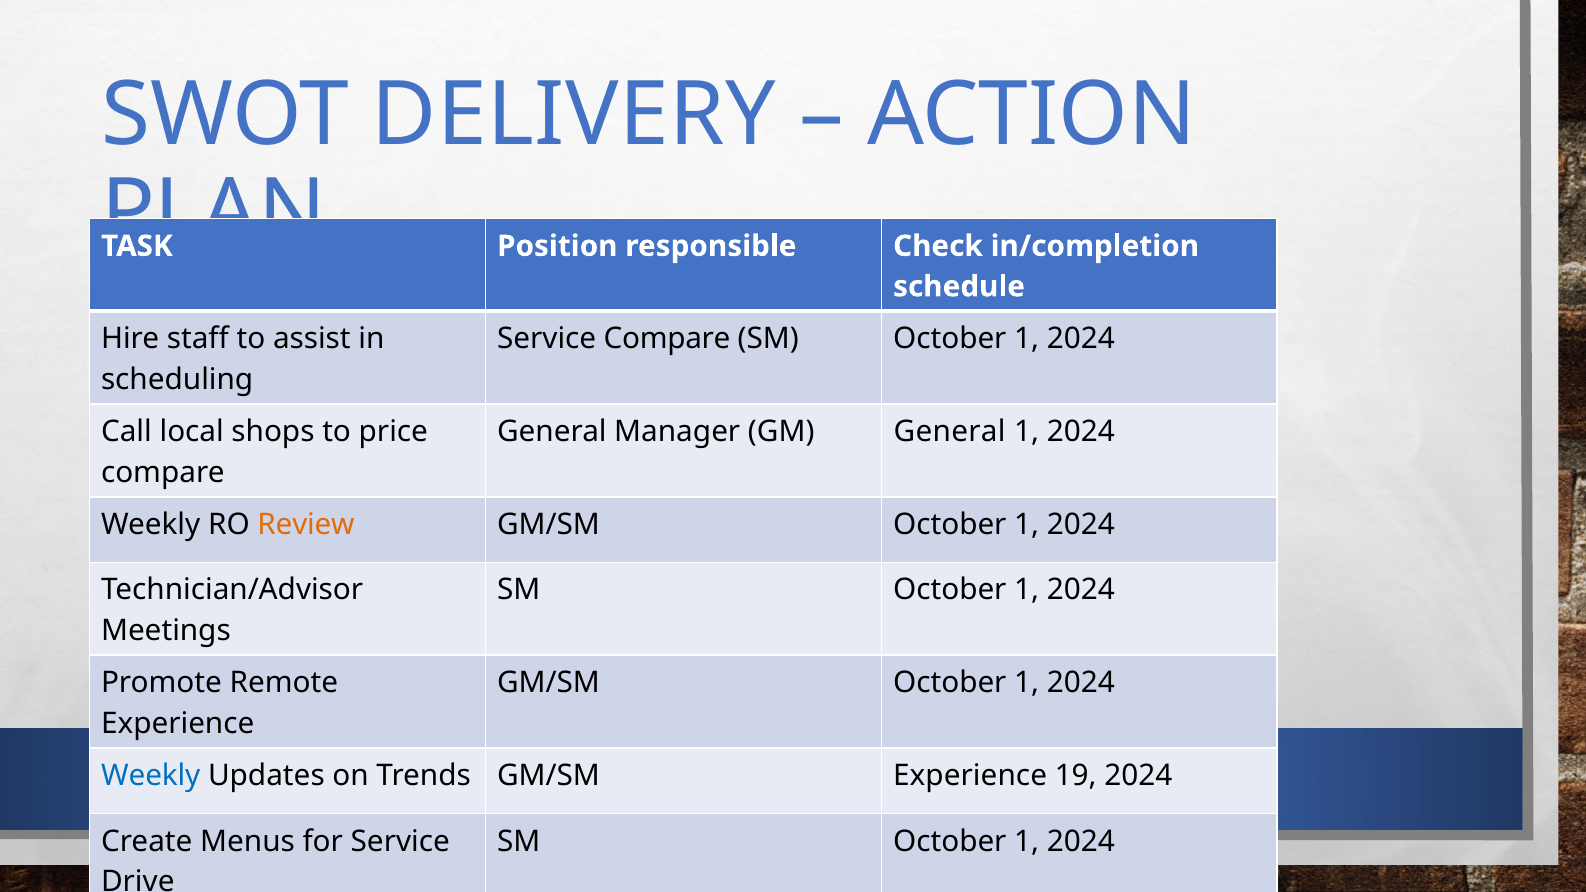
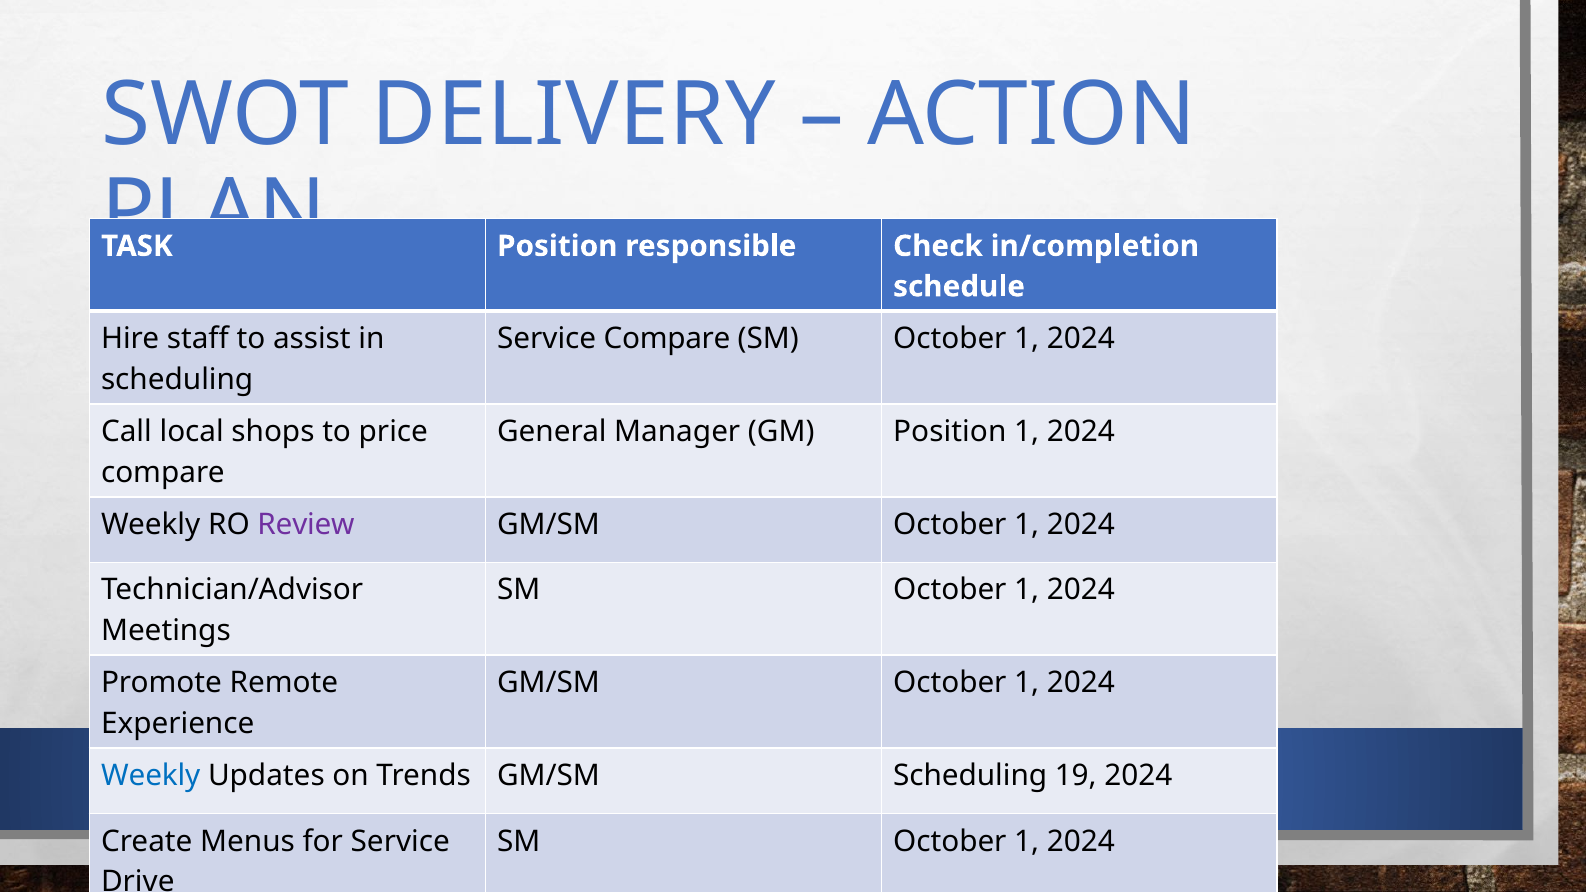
GM General: General -> Position
Review colour: orange -> purple
GM/SM Experience: Experience -> Scheduling
